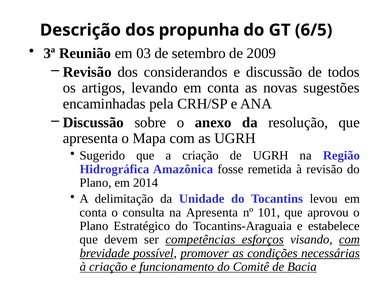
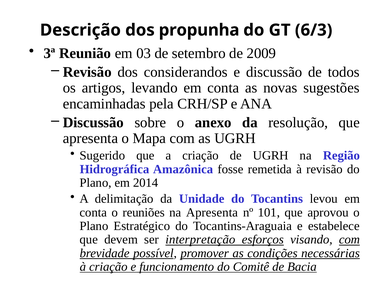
6/5: 6/5 -> 6/3
consulta: consulta -> reuniões
competências: competências -> interpretação
